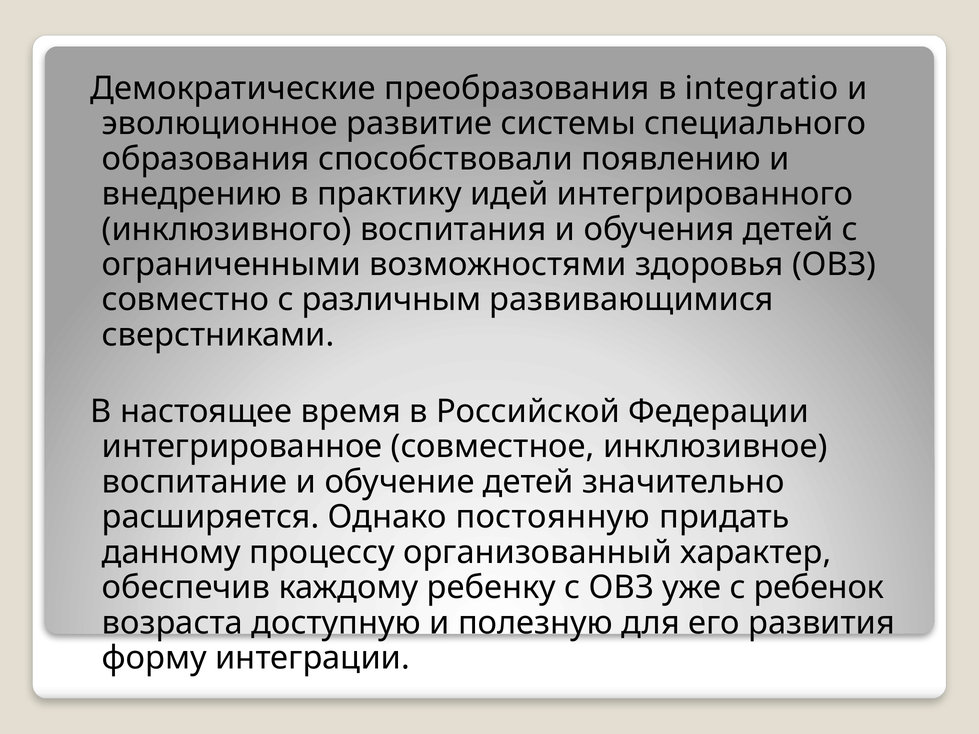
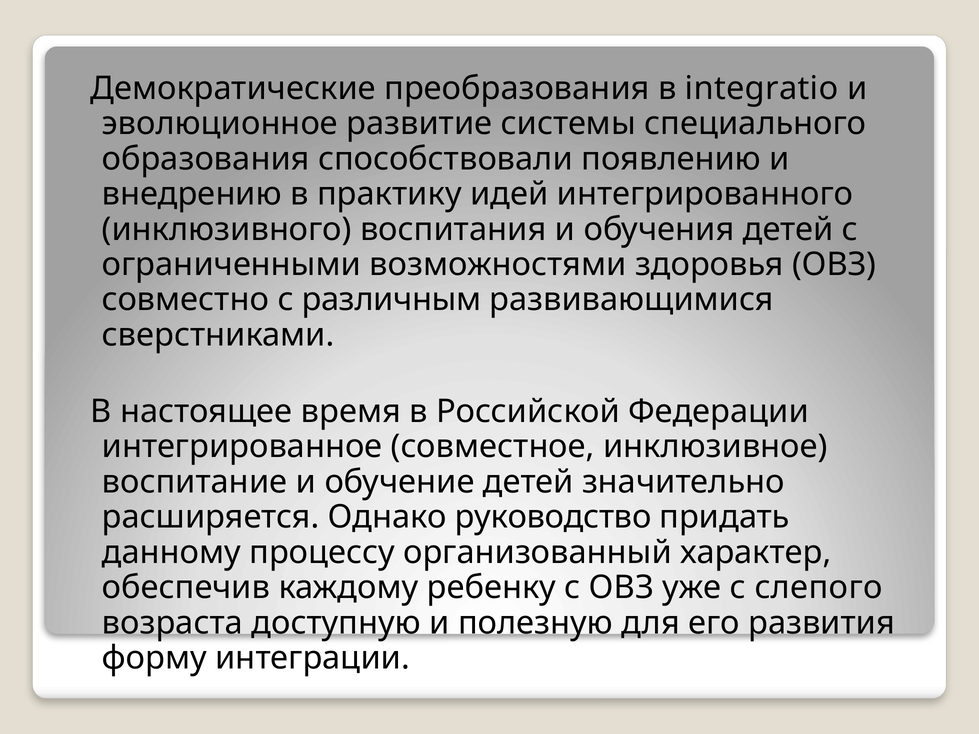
постоянную: постоянную -> руководство
ребенок: ребенок -> слепого
